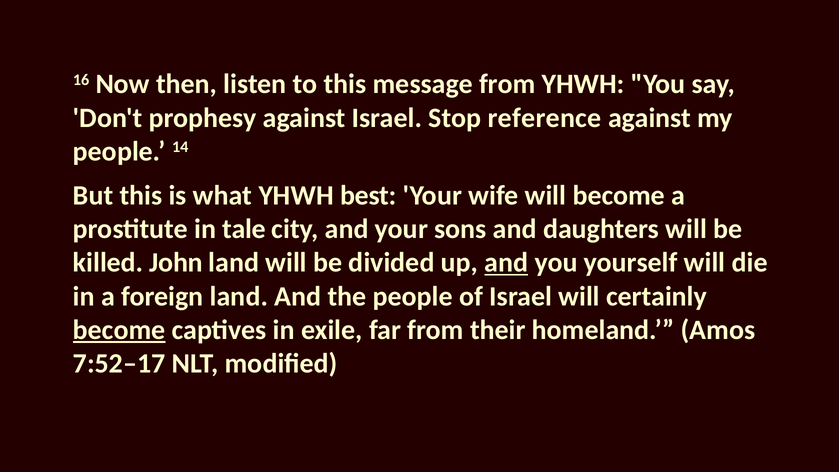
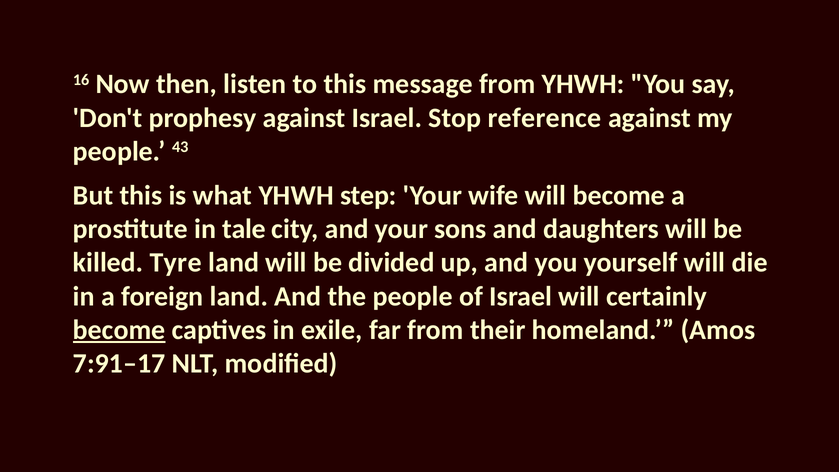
14: 14 -> 43
best: best -> step
John: John -> Tyre
and at (506, 263) underline: present -> none
7:52–17: 7:52–17 -> 7:91–17
